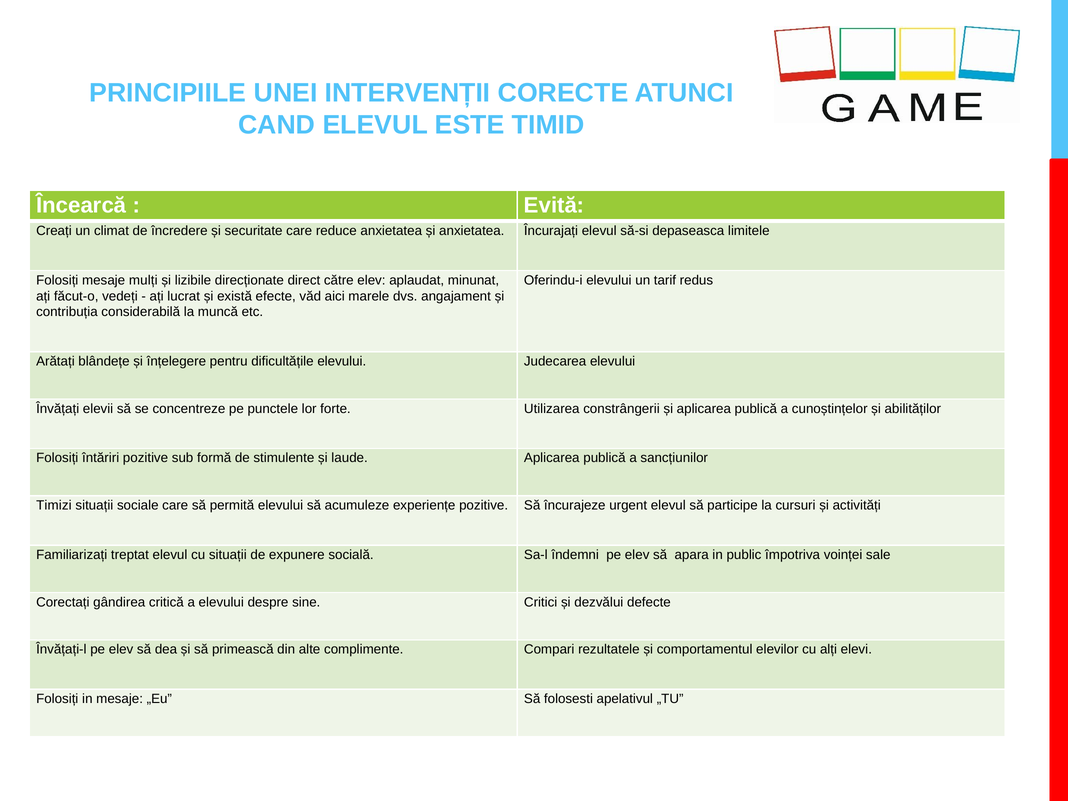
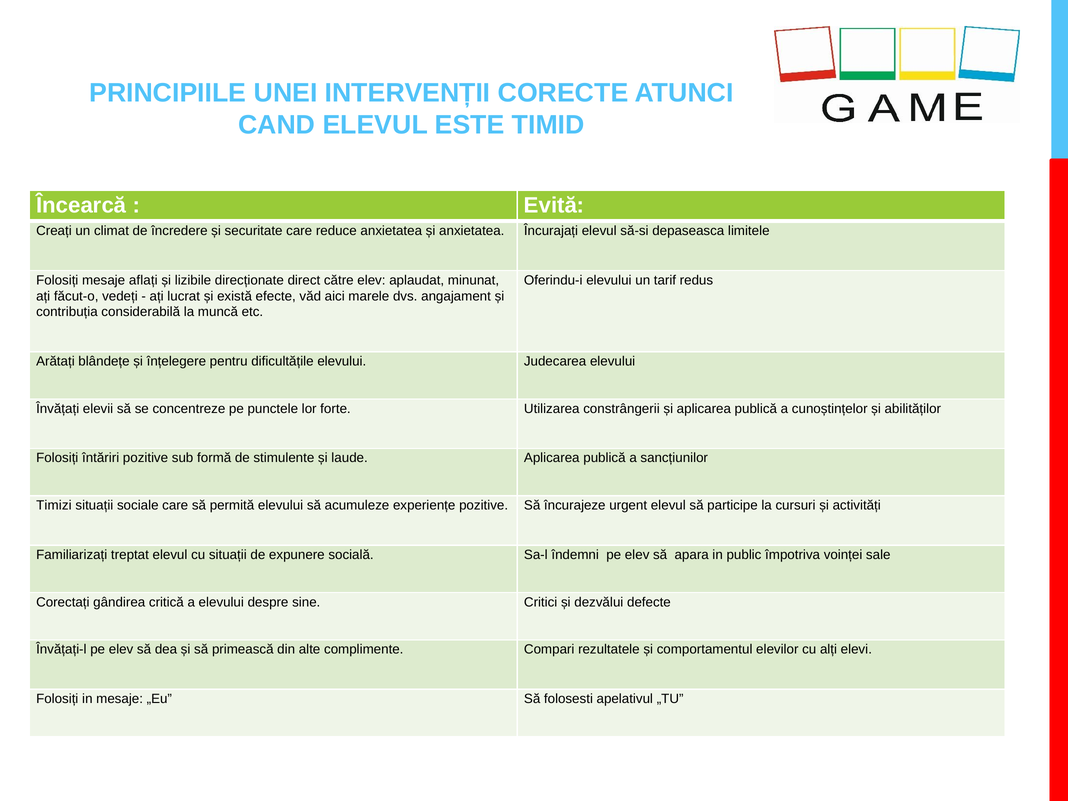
mulți: mulți -> aflați
